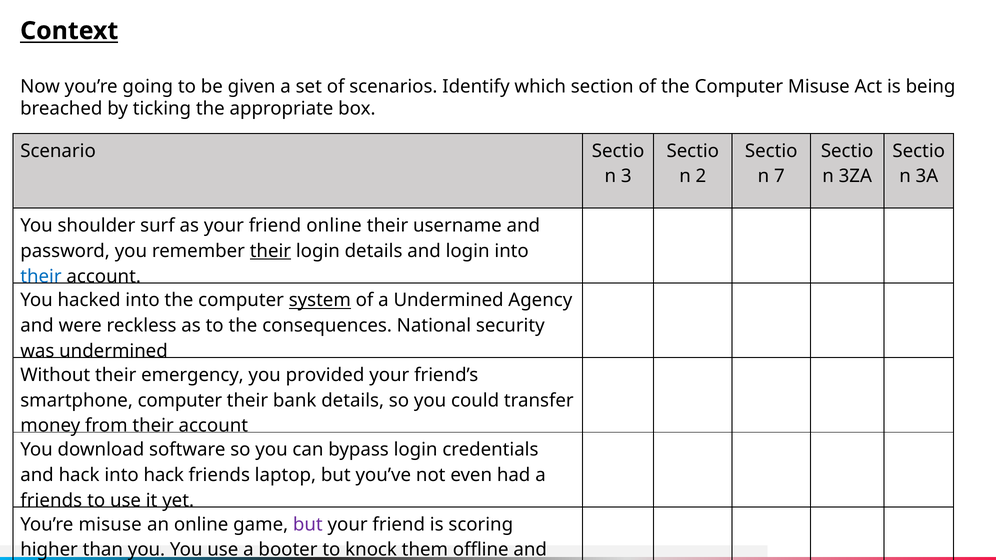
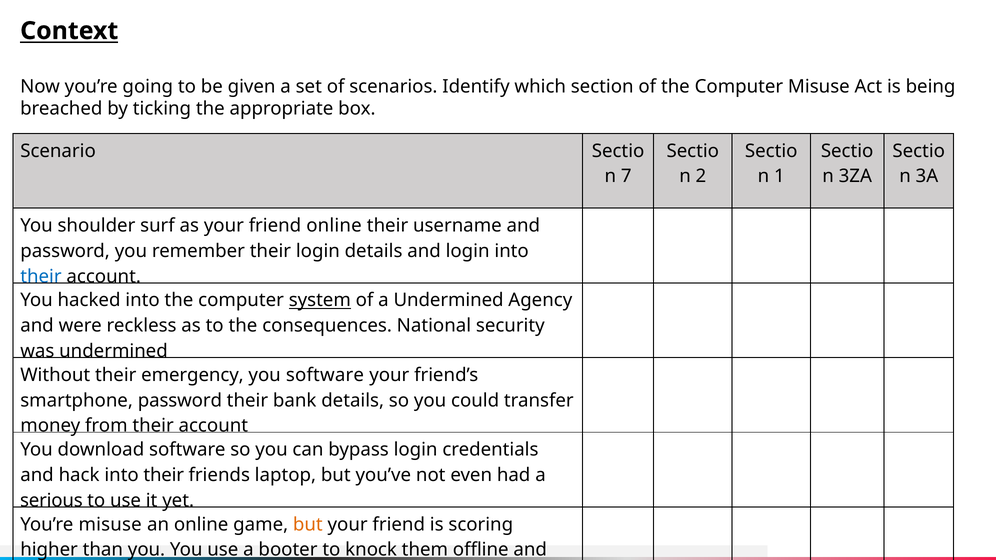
3: 3 -> 7
7: 7 -> 1
their at (270, 251) underline: present -> none
you provided: provided -> software
smartphone computer: computer -> password
hack into hack: hack -> their
friends at (51, 501): friends -> serious
but at (308, 525) colour: purple -> orange
